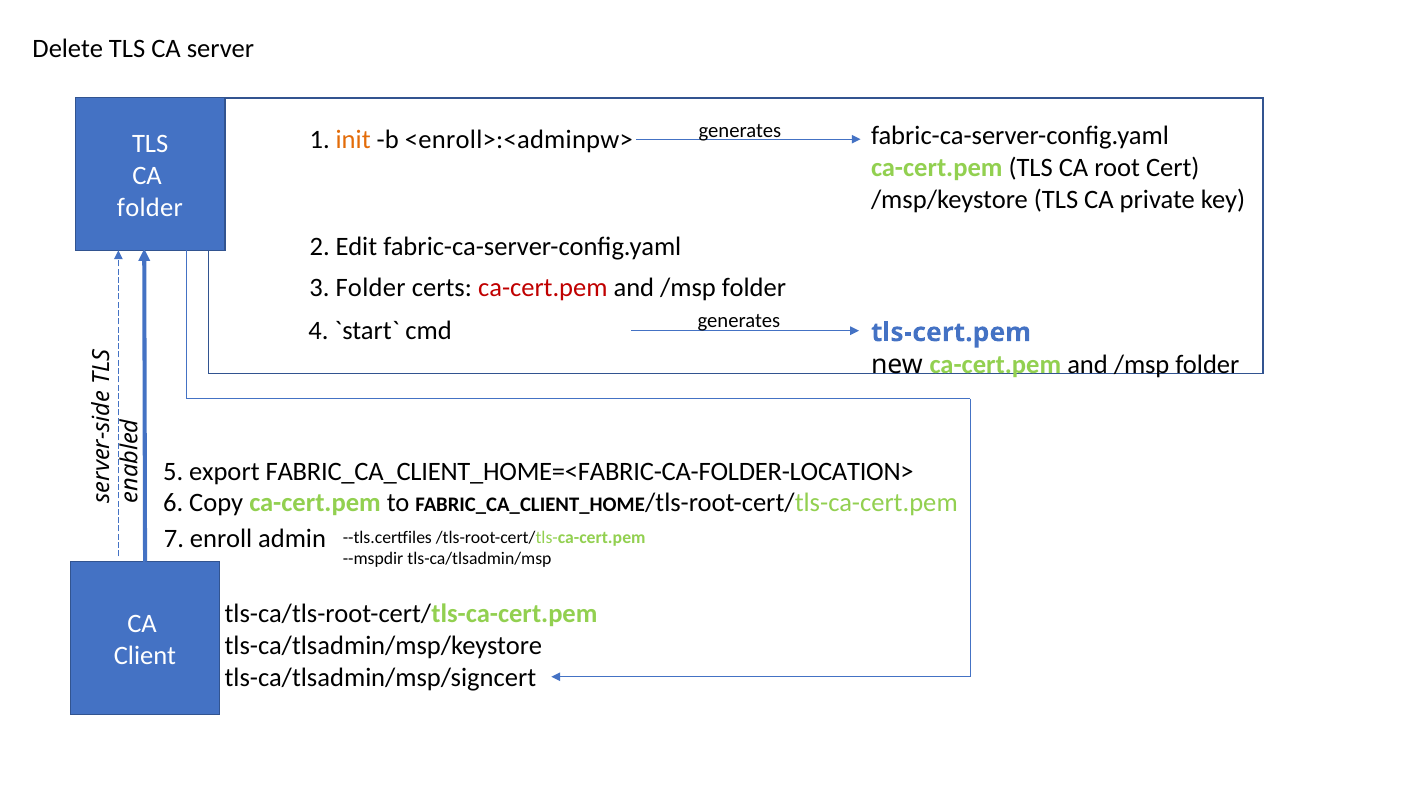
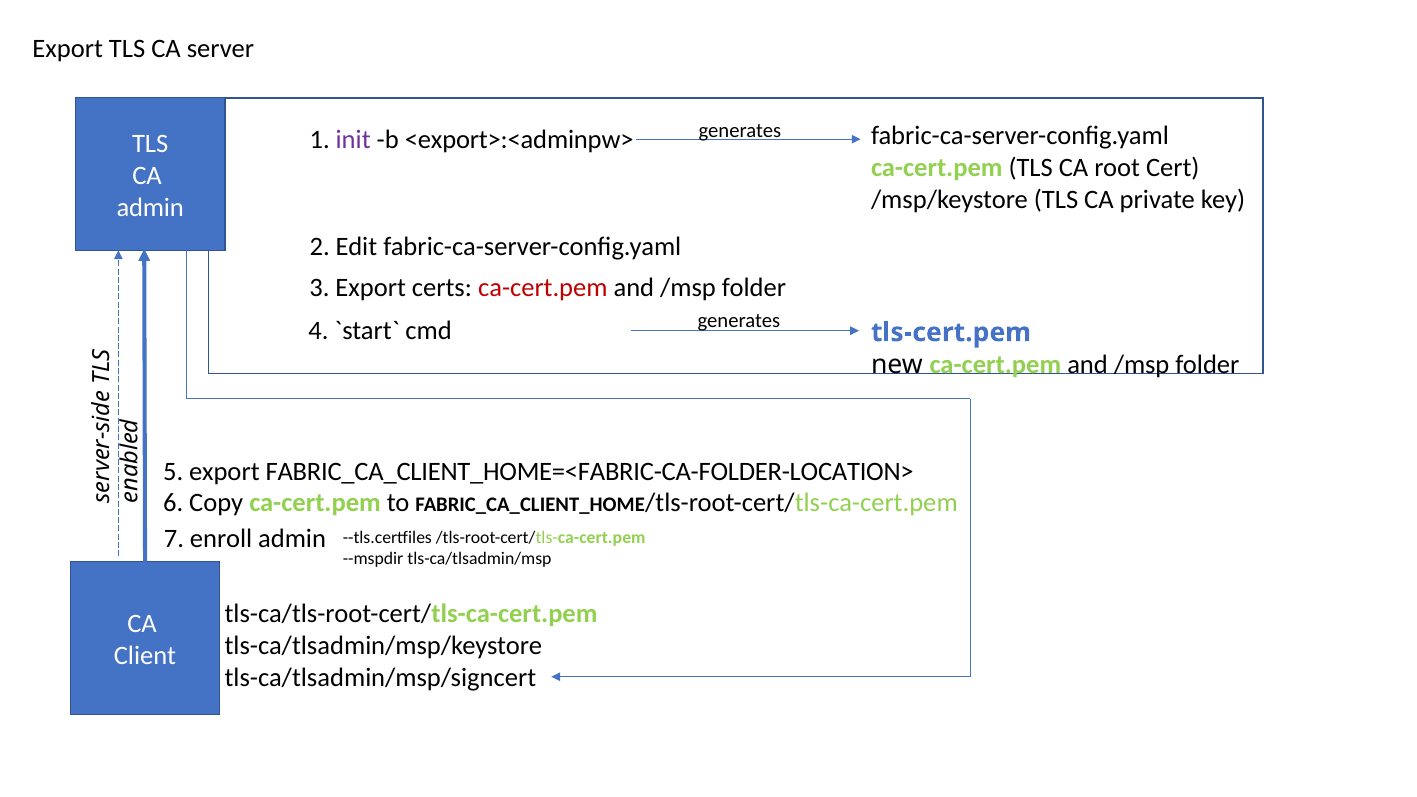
Delete at (68, 49): Delete -> Export
init colour: orange -> purple
<enroll>:<adminpw>: <enroll>:<adminpw> -> <export>:<adminpw>
folder at (150, 208): folder -> admin
3 Folder: Folder -> Export
